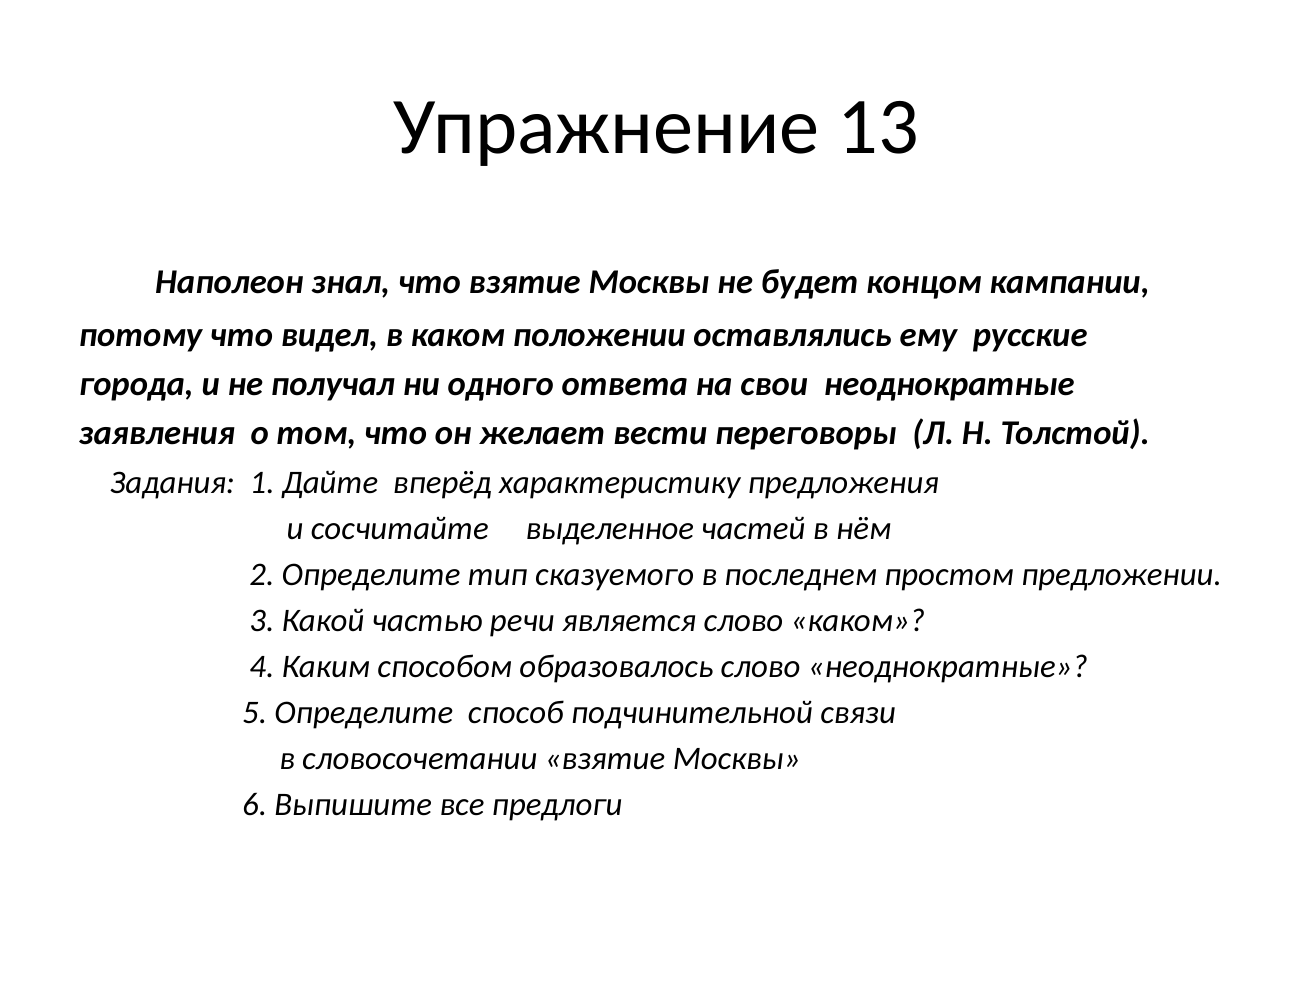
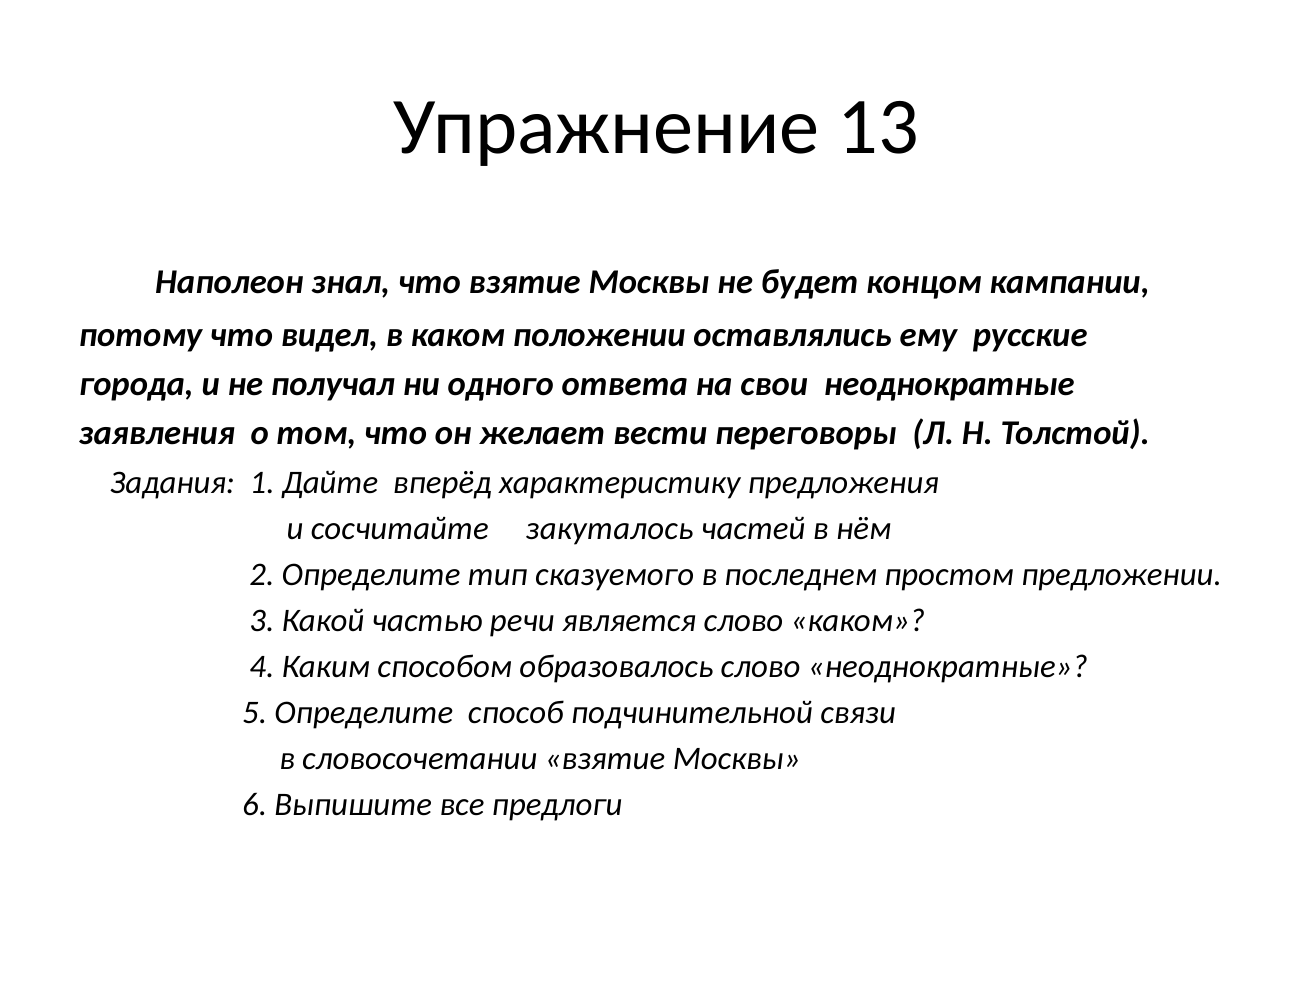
выделенное: выделенное -> закуталось
